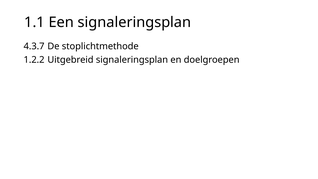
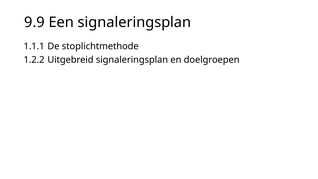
1.1: 1.1 -> 9.9
4.3.7: 4.3.7 -> 1.1.1
